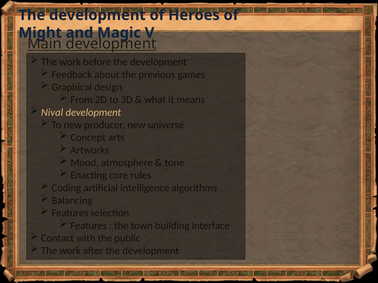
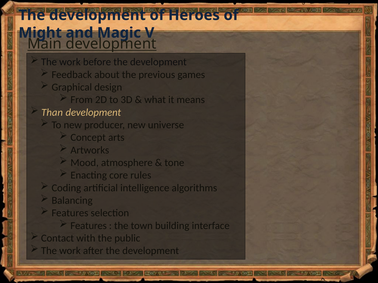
Nival: Nival -> Than
